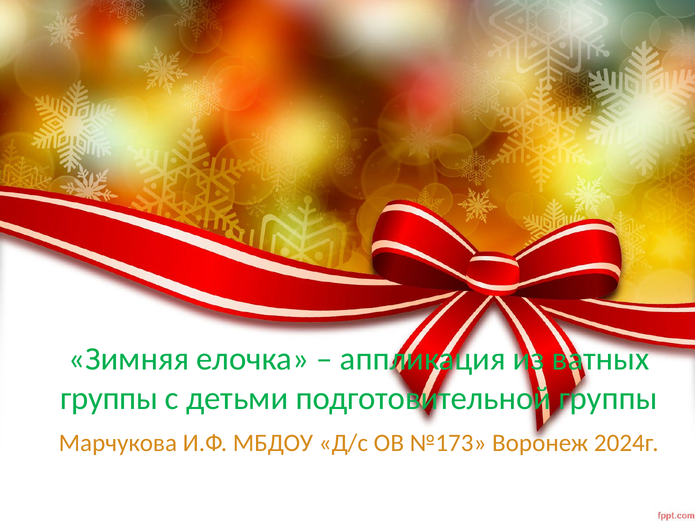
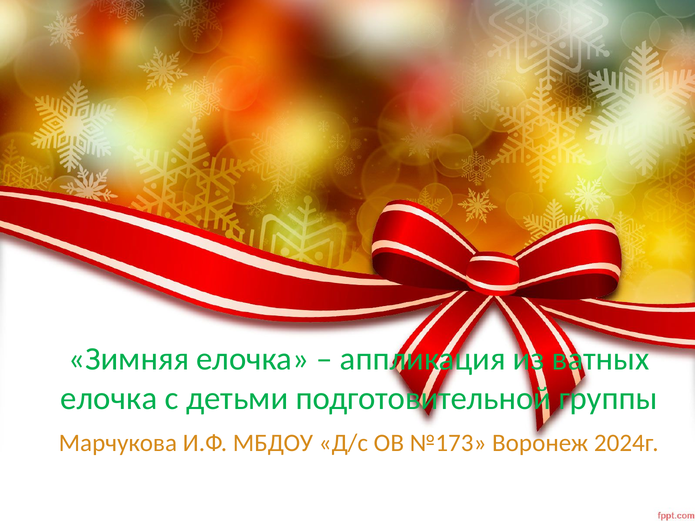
группы at (109, 399): группы -> елочка
